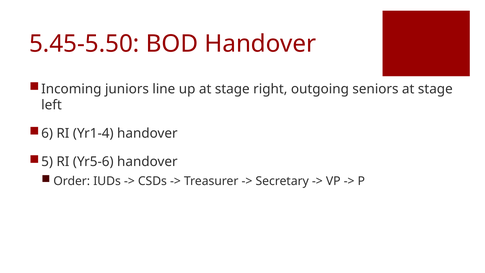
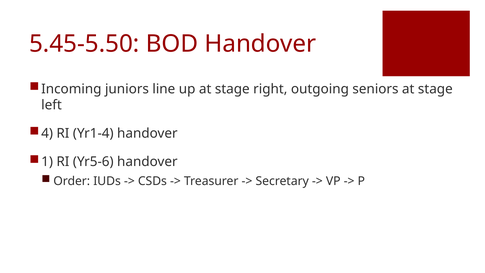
6: 6 -> 4
5: 5 -> 1
